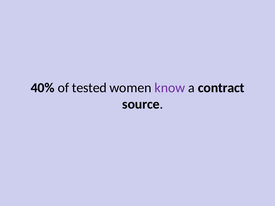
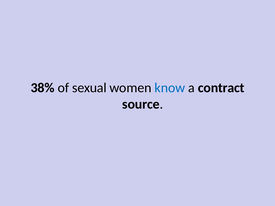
40%: 40% -> 38%
tested: tested -> sexual
know colour: purple -> blue
